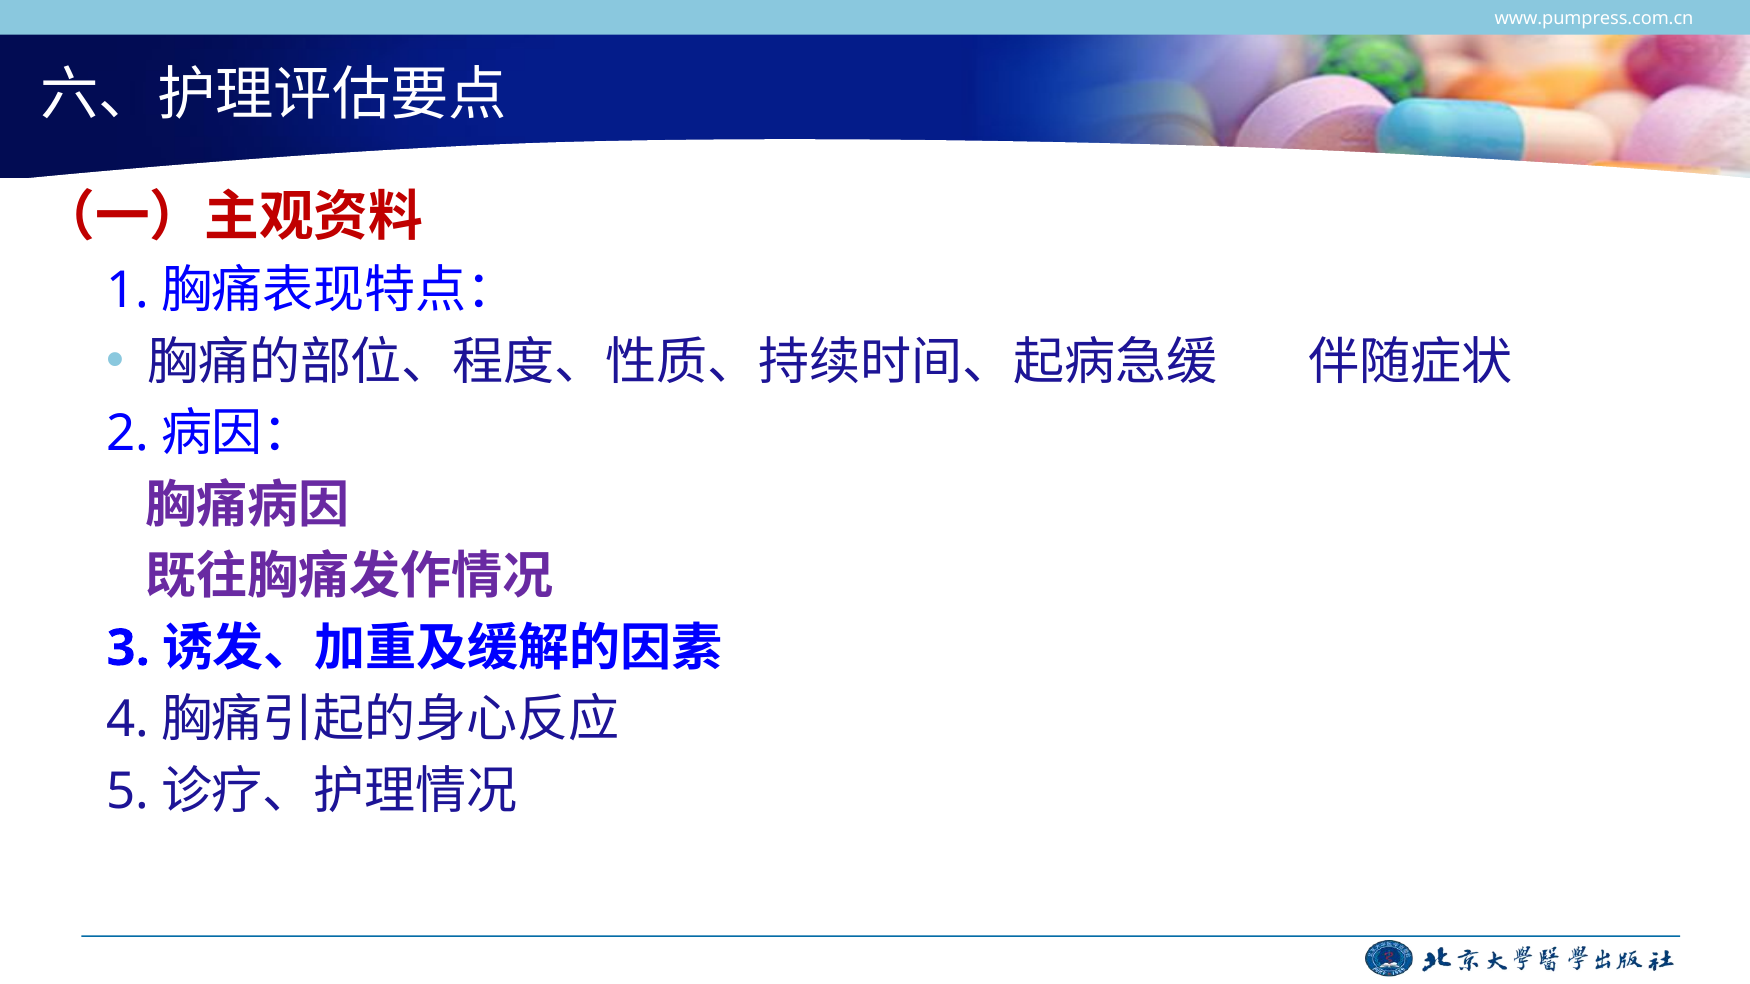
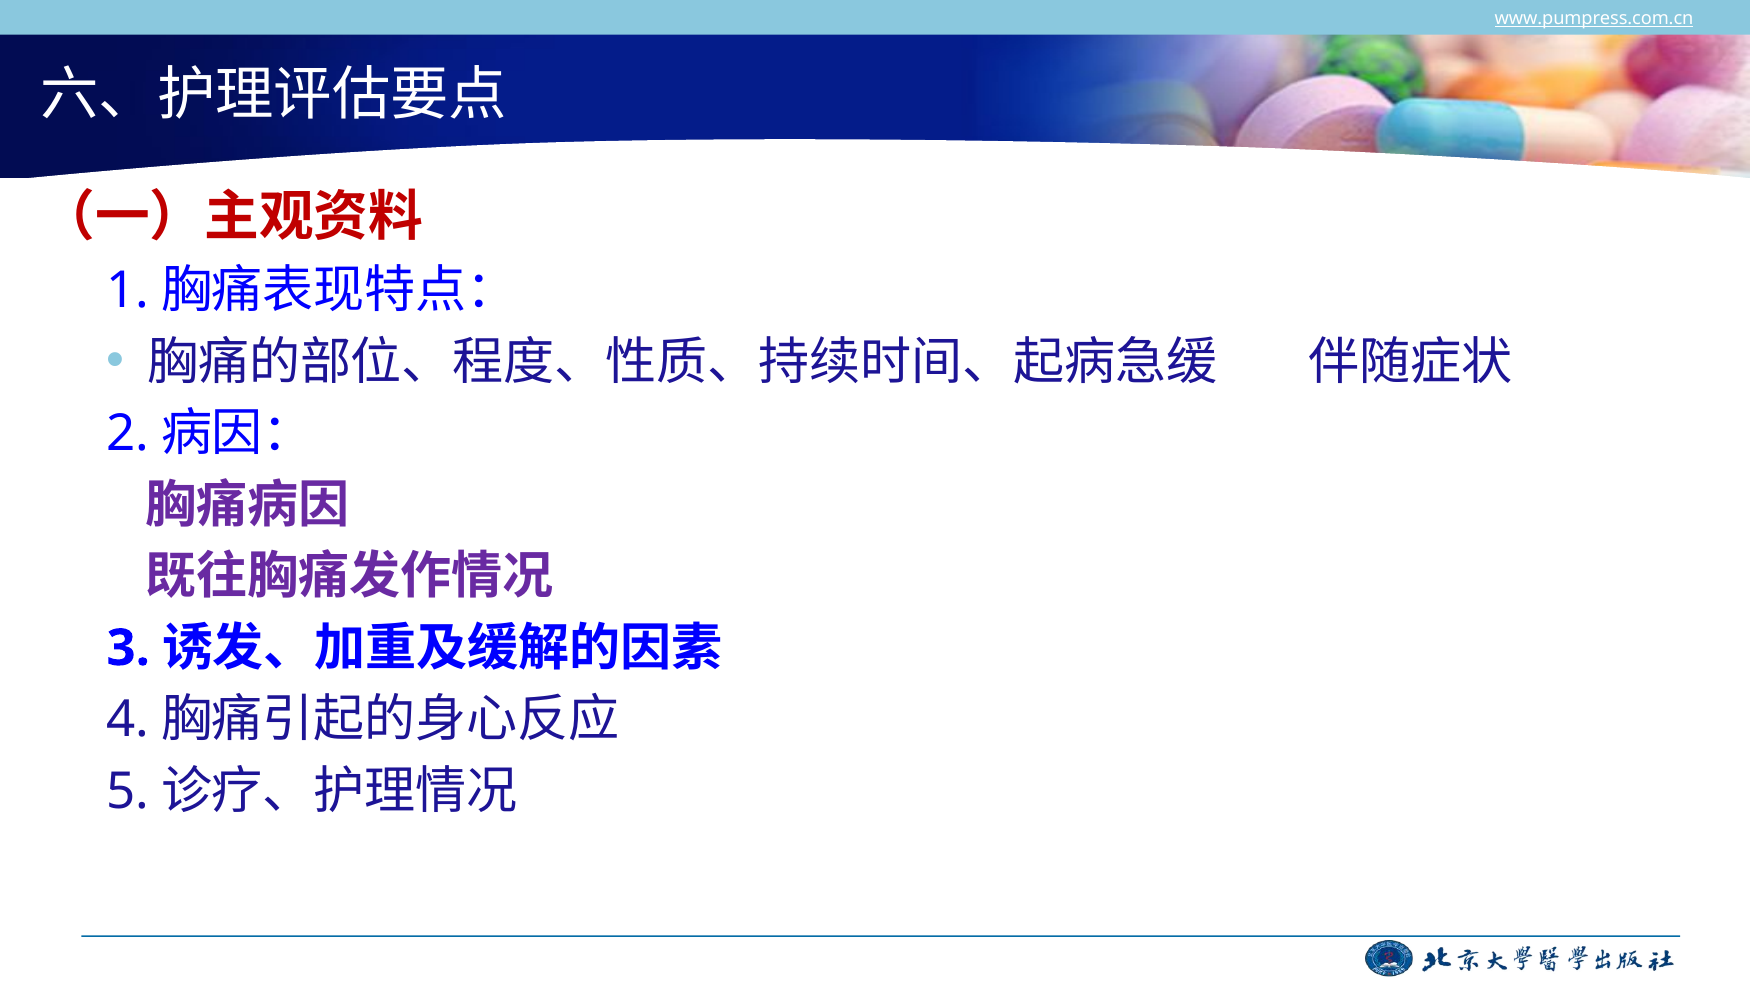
www.pumpress.com.cn underline: none -> present
